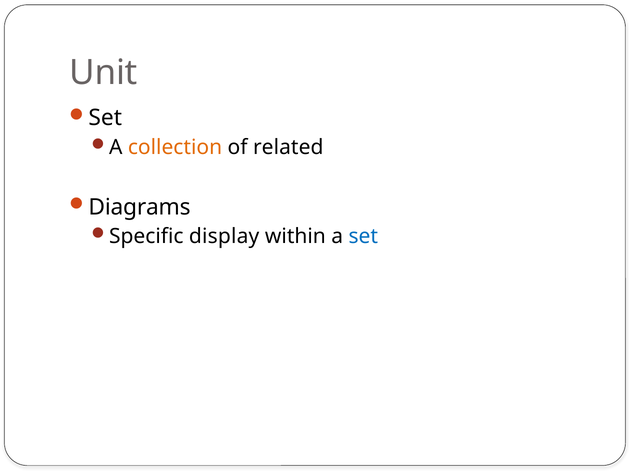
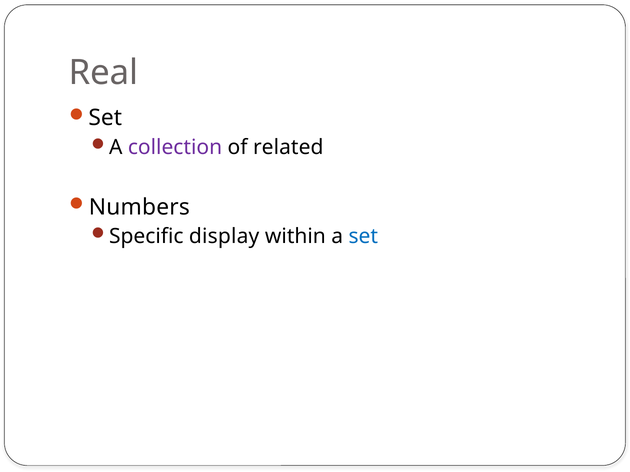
Unit: Unit -> Real
collection colour: orange -> purple
Diagrams: Diagrams -> Numbers
